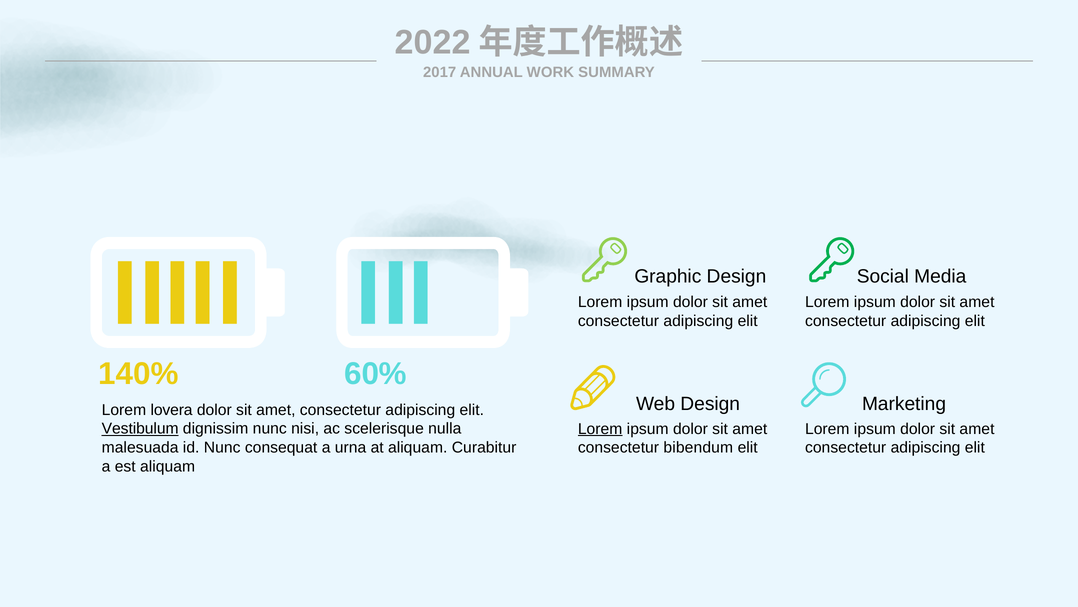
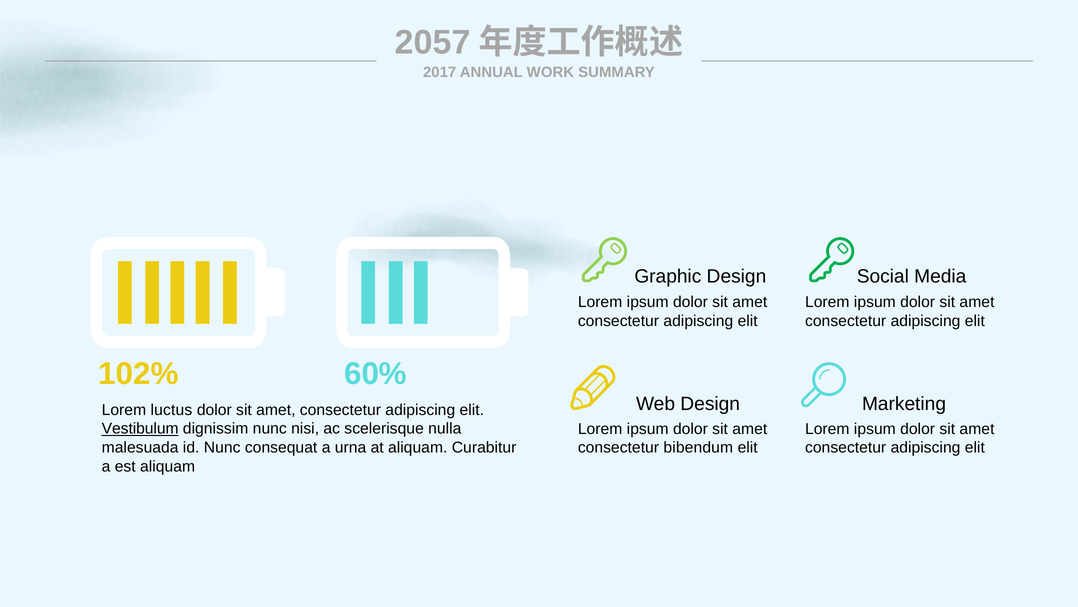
2022: 2022 -> 2057
140%: 140% -> 102%
lovera: lovera -> luctus
Lorem at (600, 428) underline: present -> none
